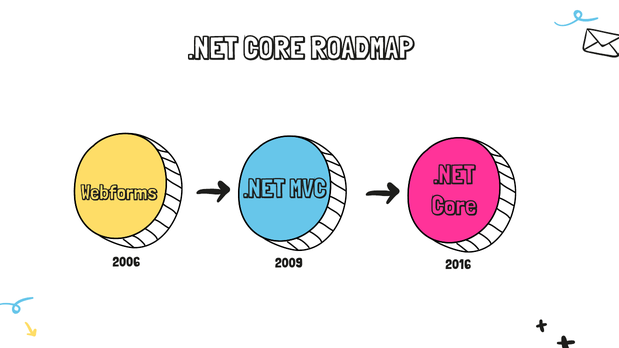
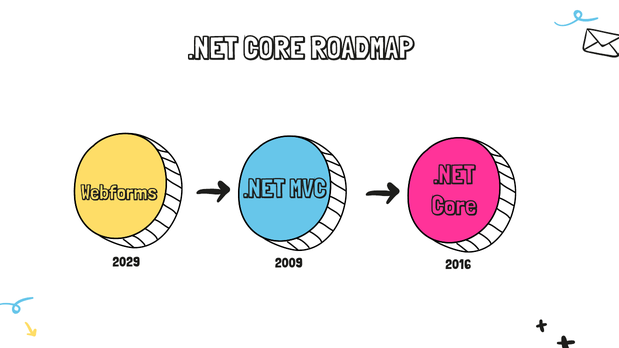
2006: 2006 -> 2029
